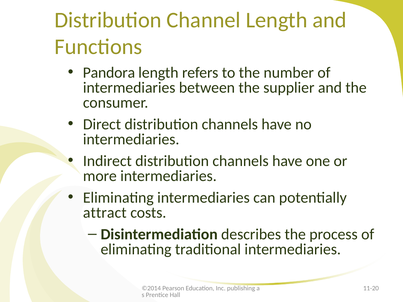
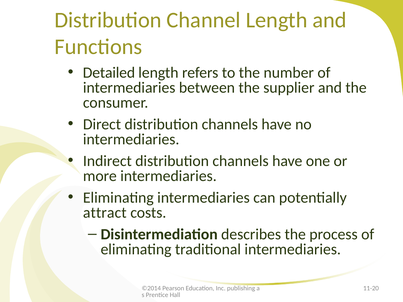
Pandora: Pandora -> Detailed
